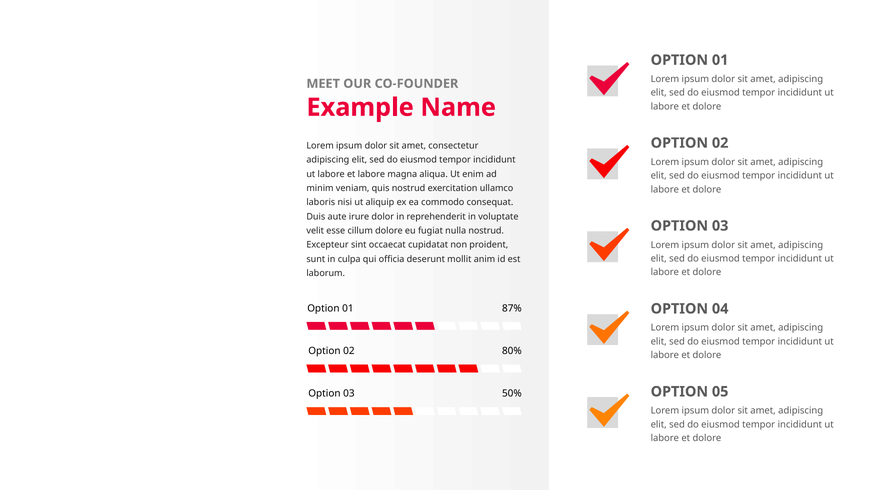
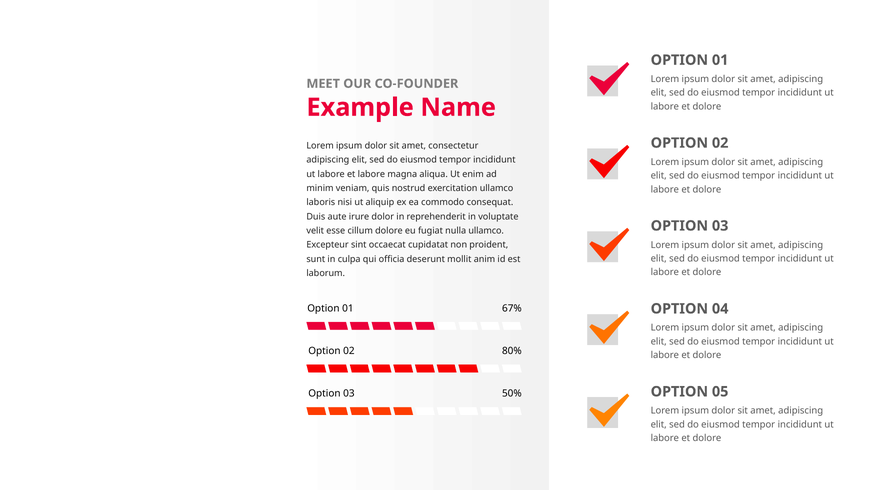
nulla nostrud: nostrud -> ullamco
87%: 87% -> 67%
